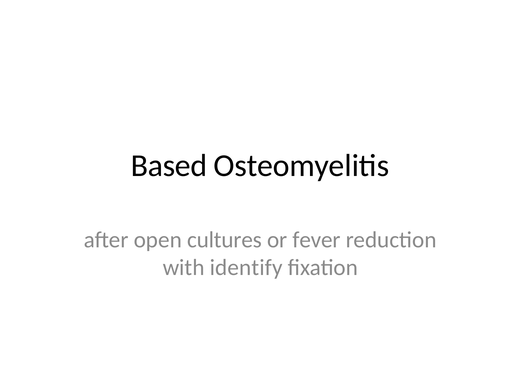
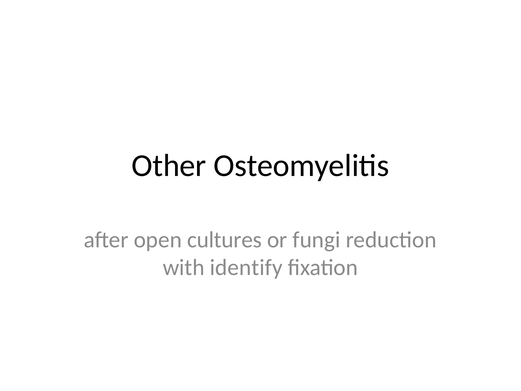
Based: Based -> Other
fever: fever -> fungi
